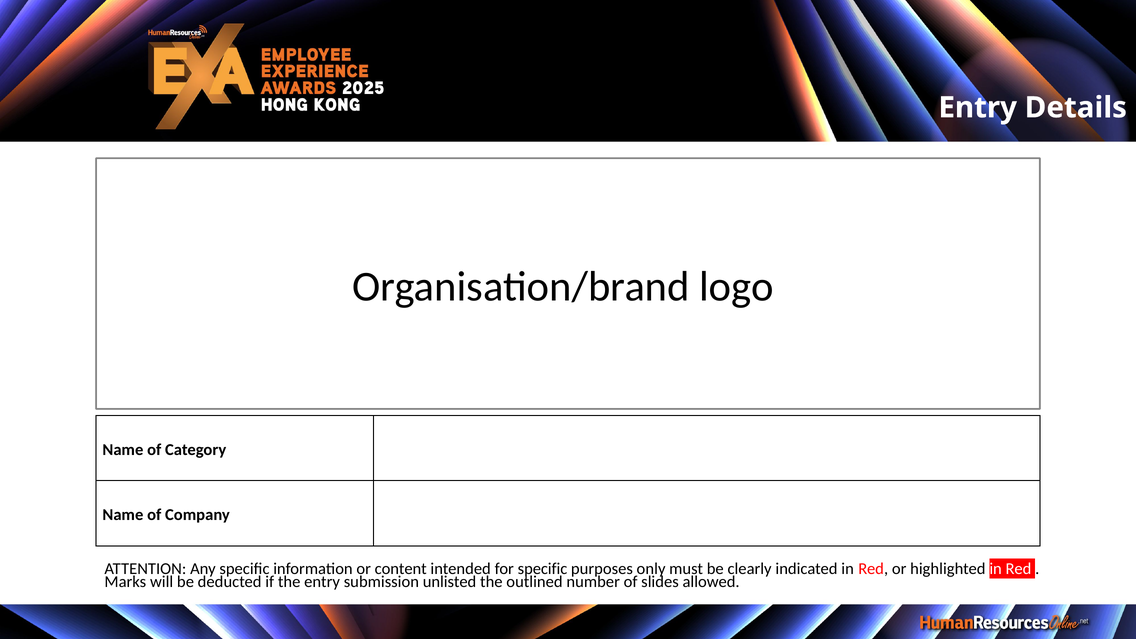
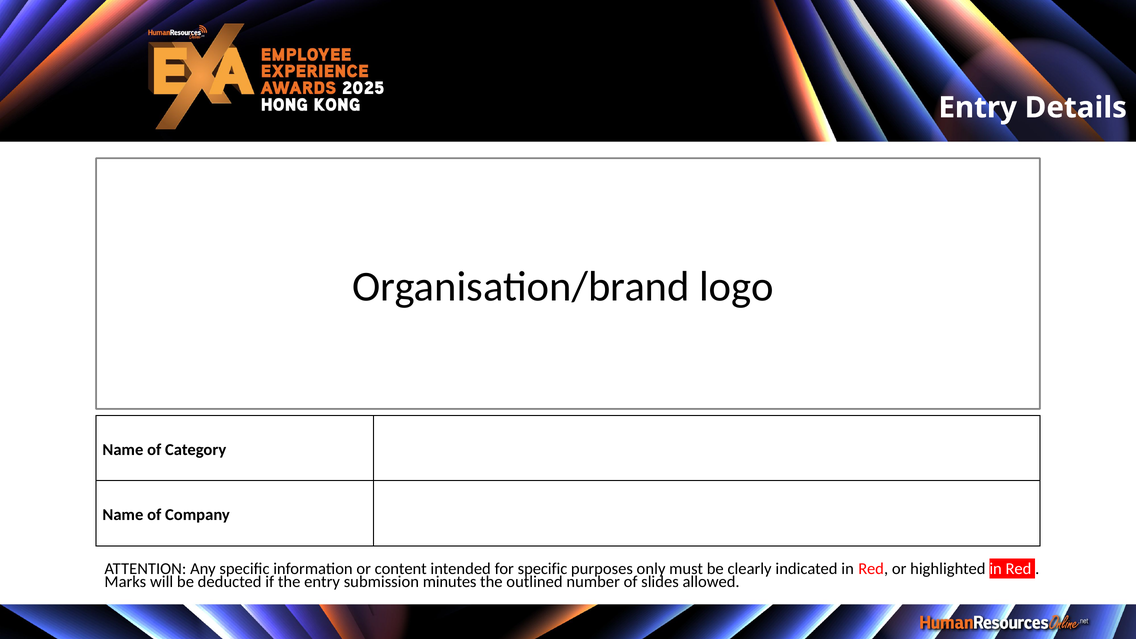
unlisted: unlisted -> minutes
